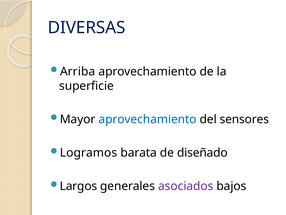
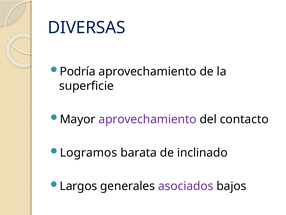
Arriba: Arriba -> Podría
aprovechamiento at (148, 119) colour: blue -> purple
sensores: sensores -> contacto
diseñado: diseñado -> inclinado
